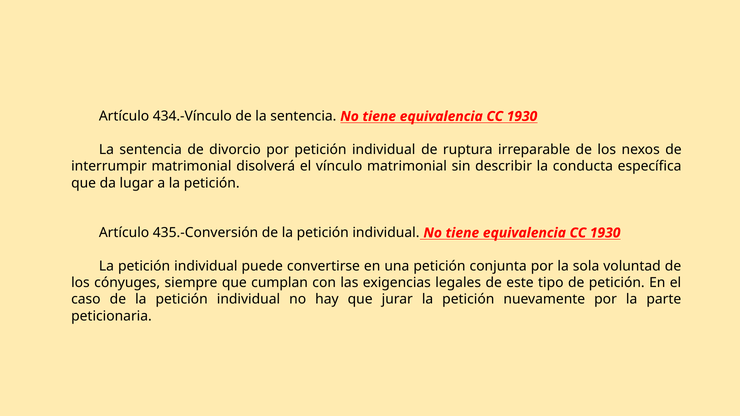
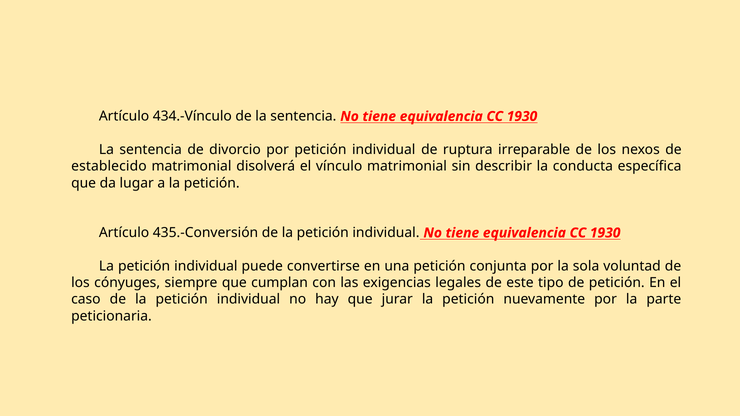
interrumpir: interrumpir -> establecido
